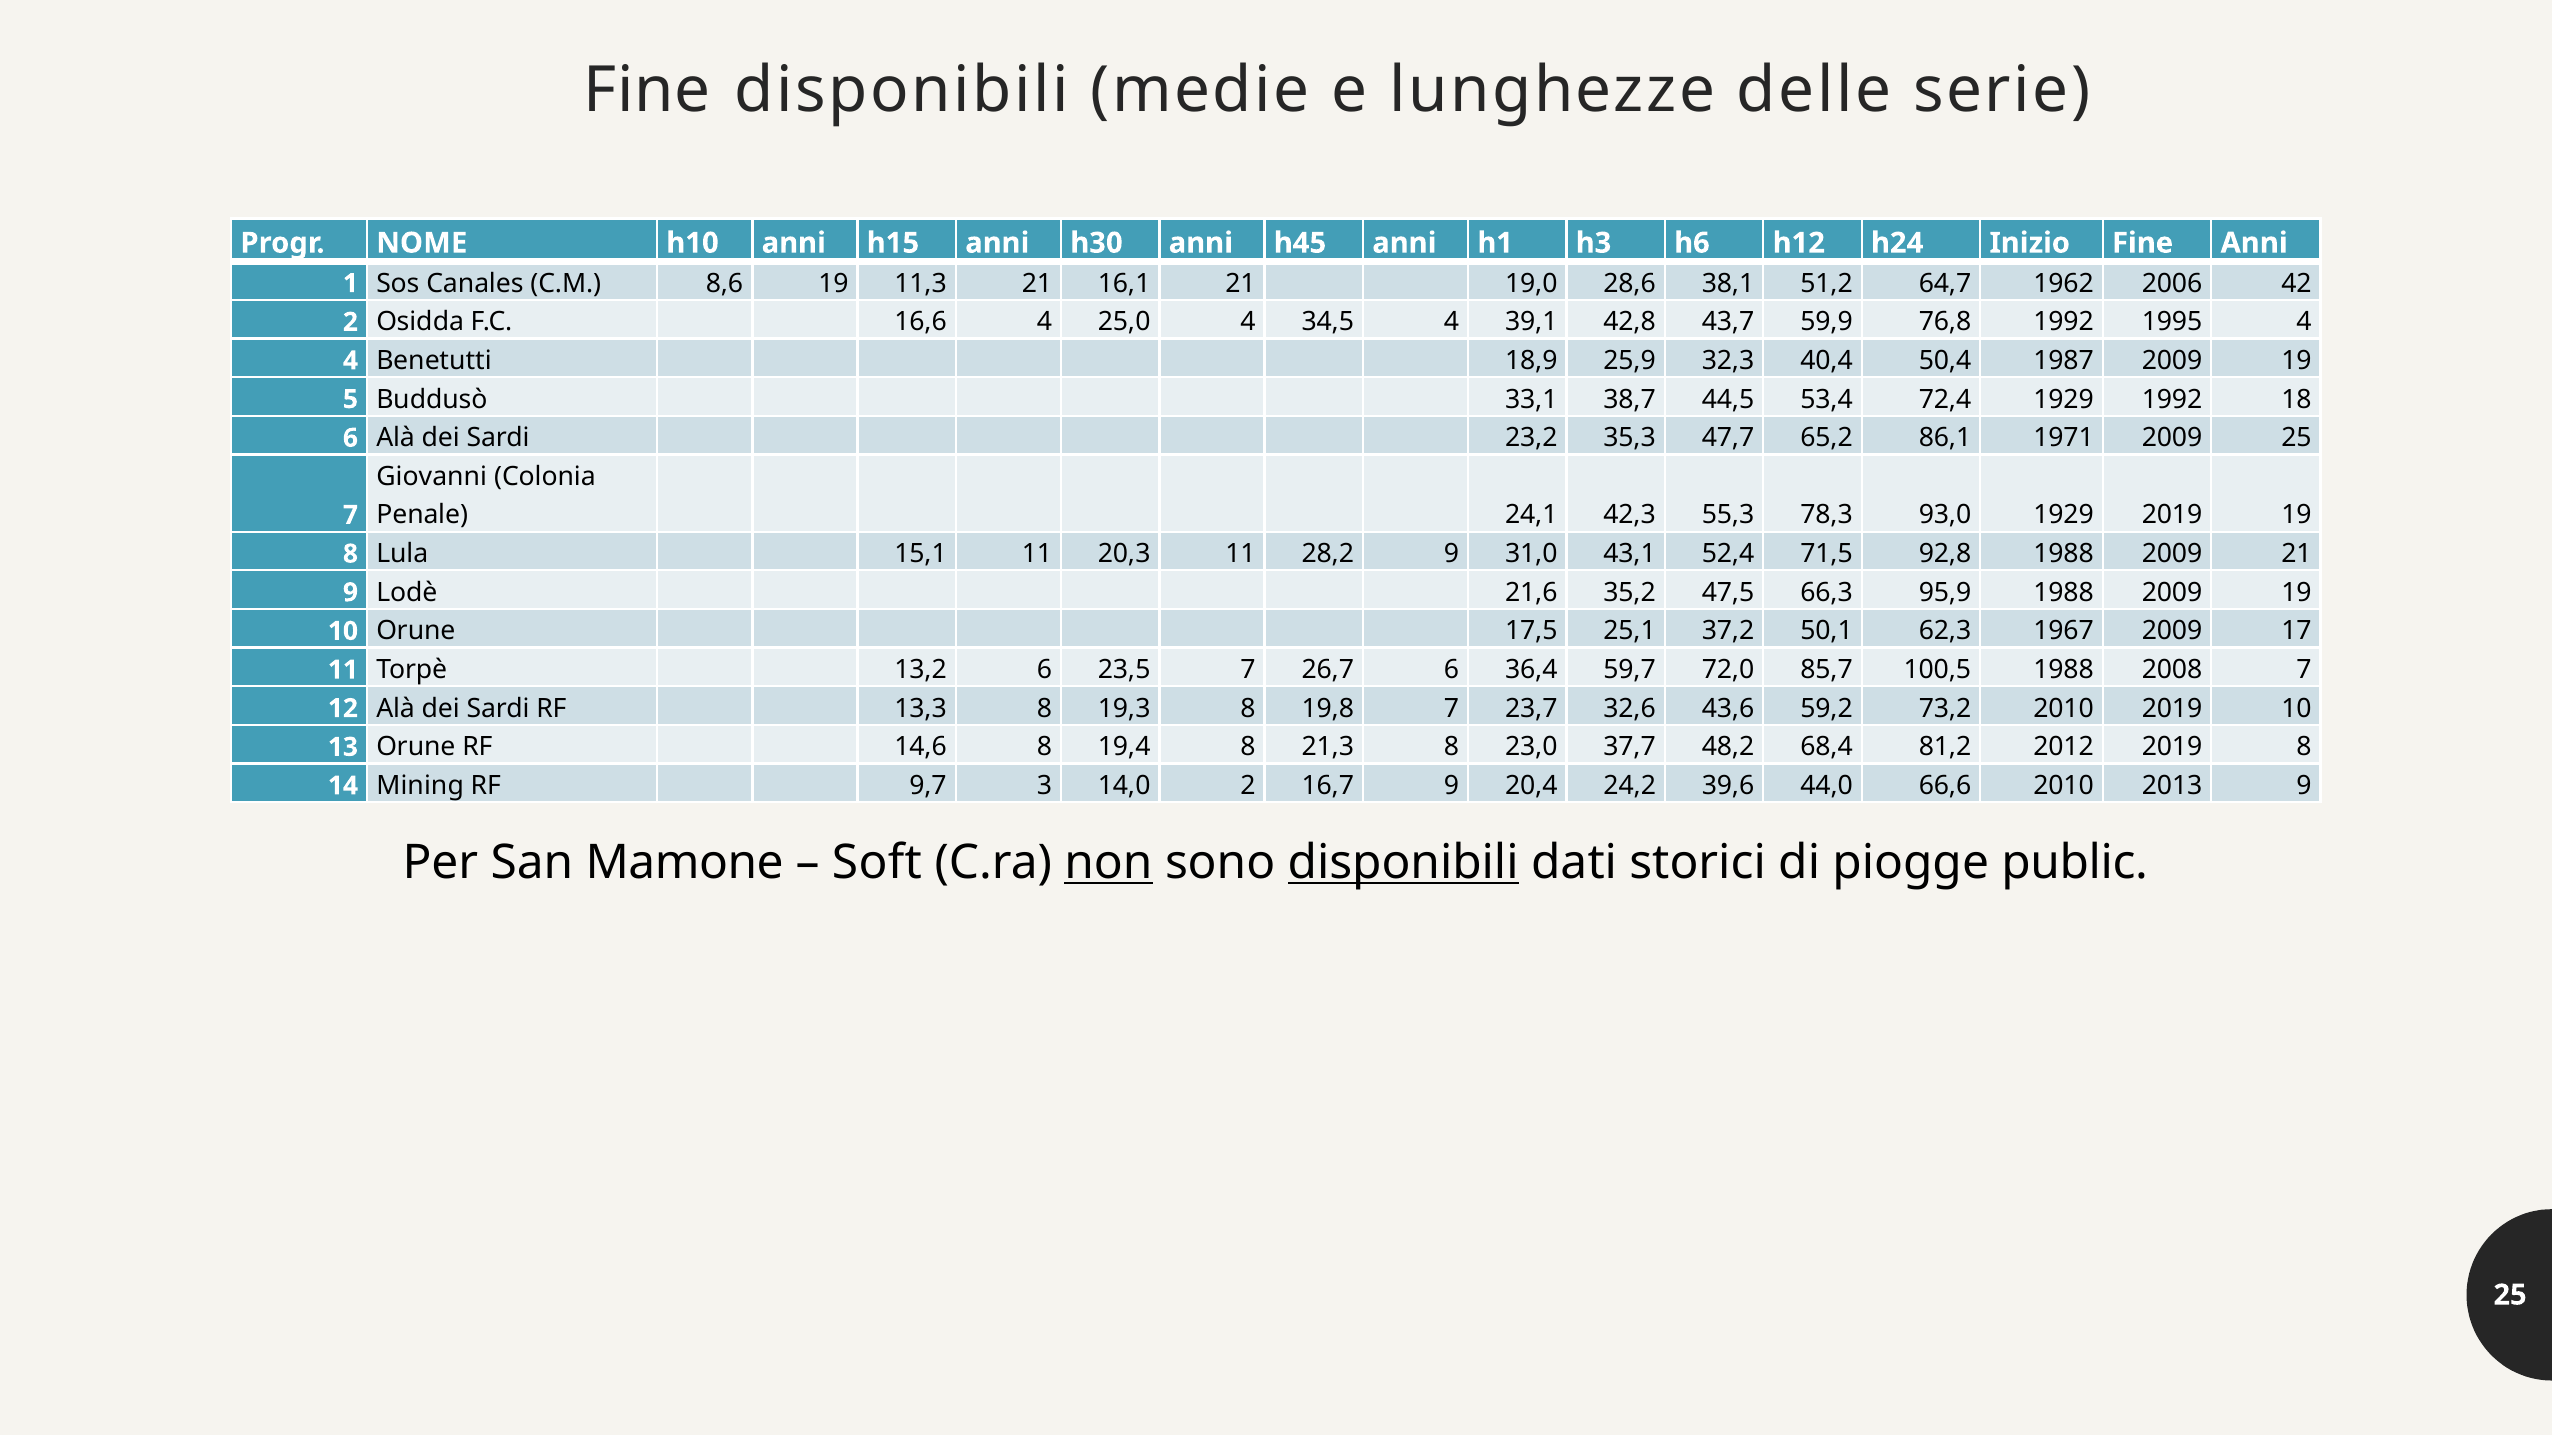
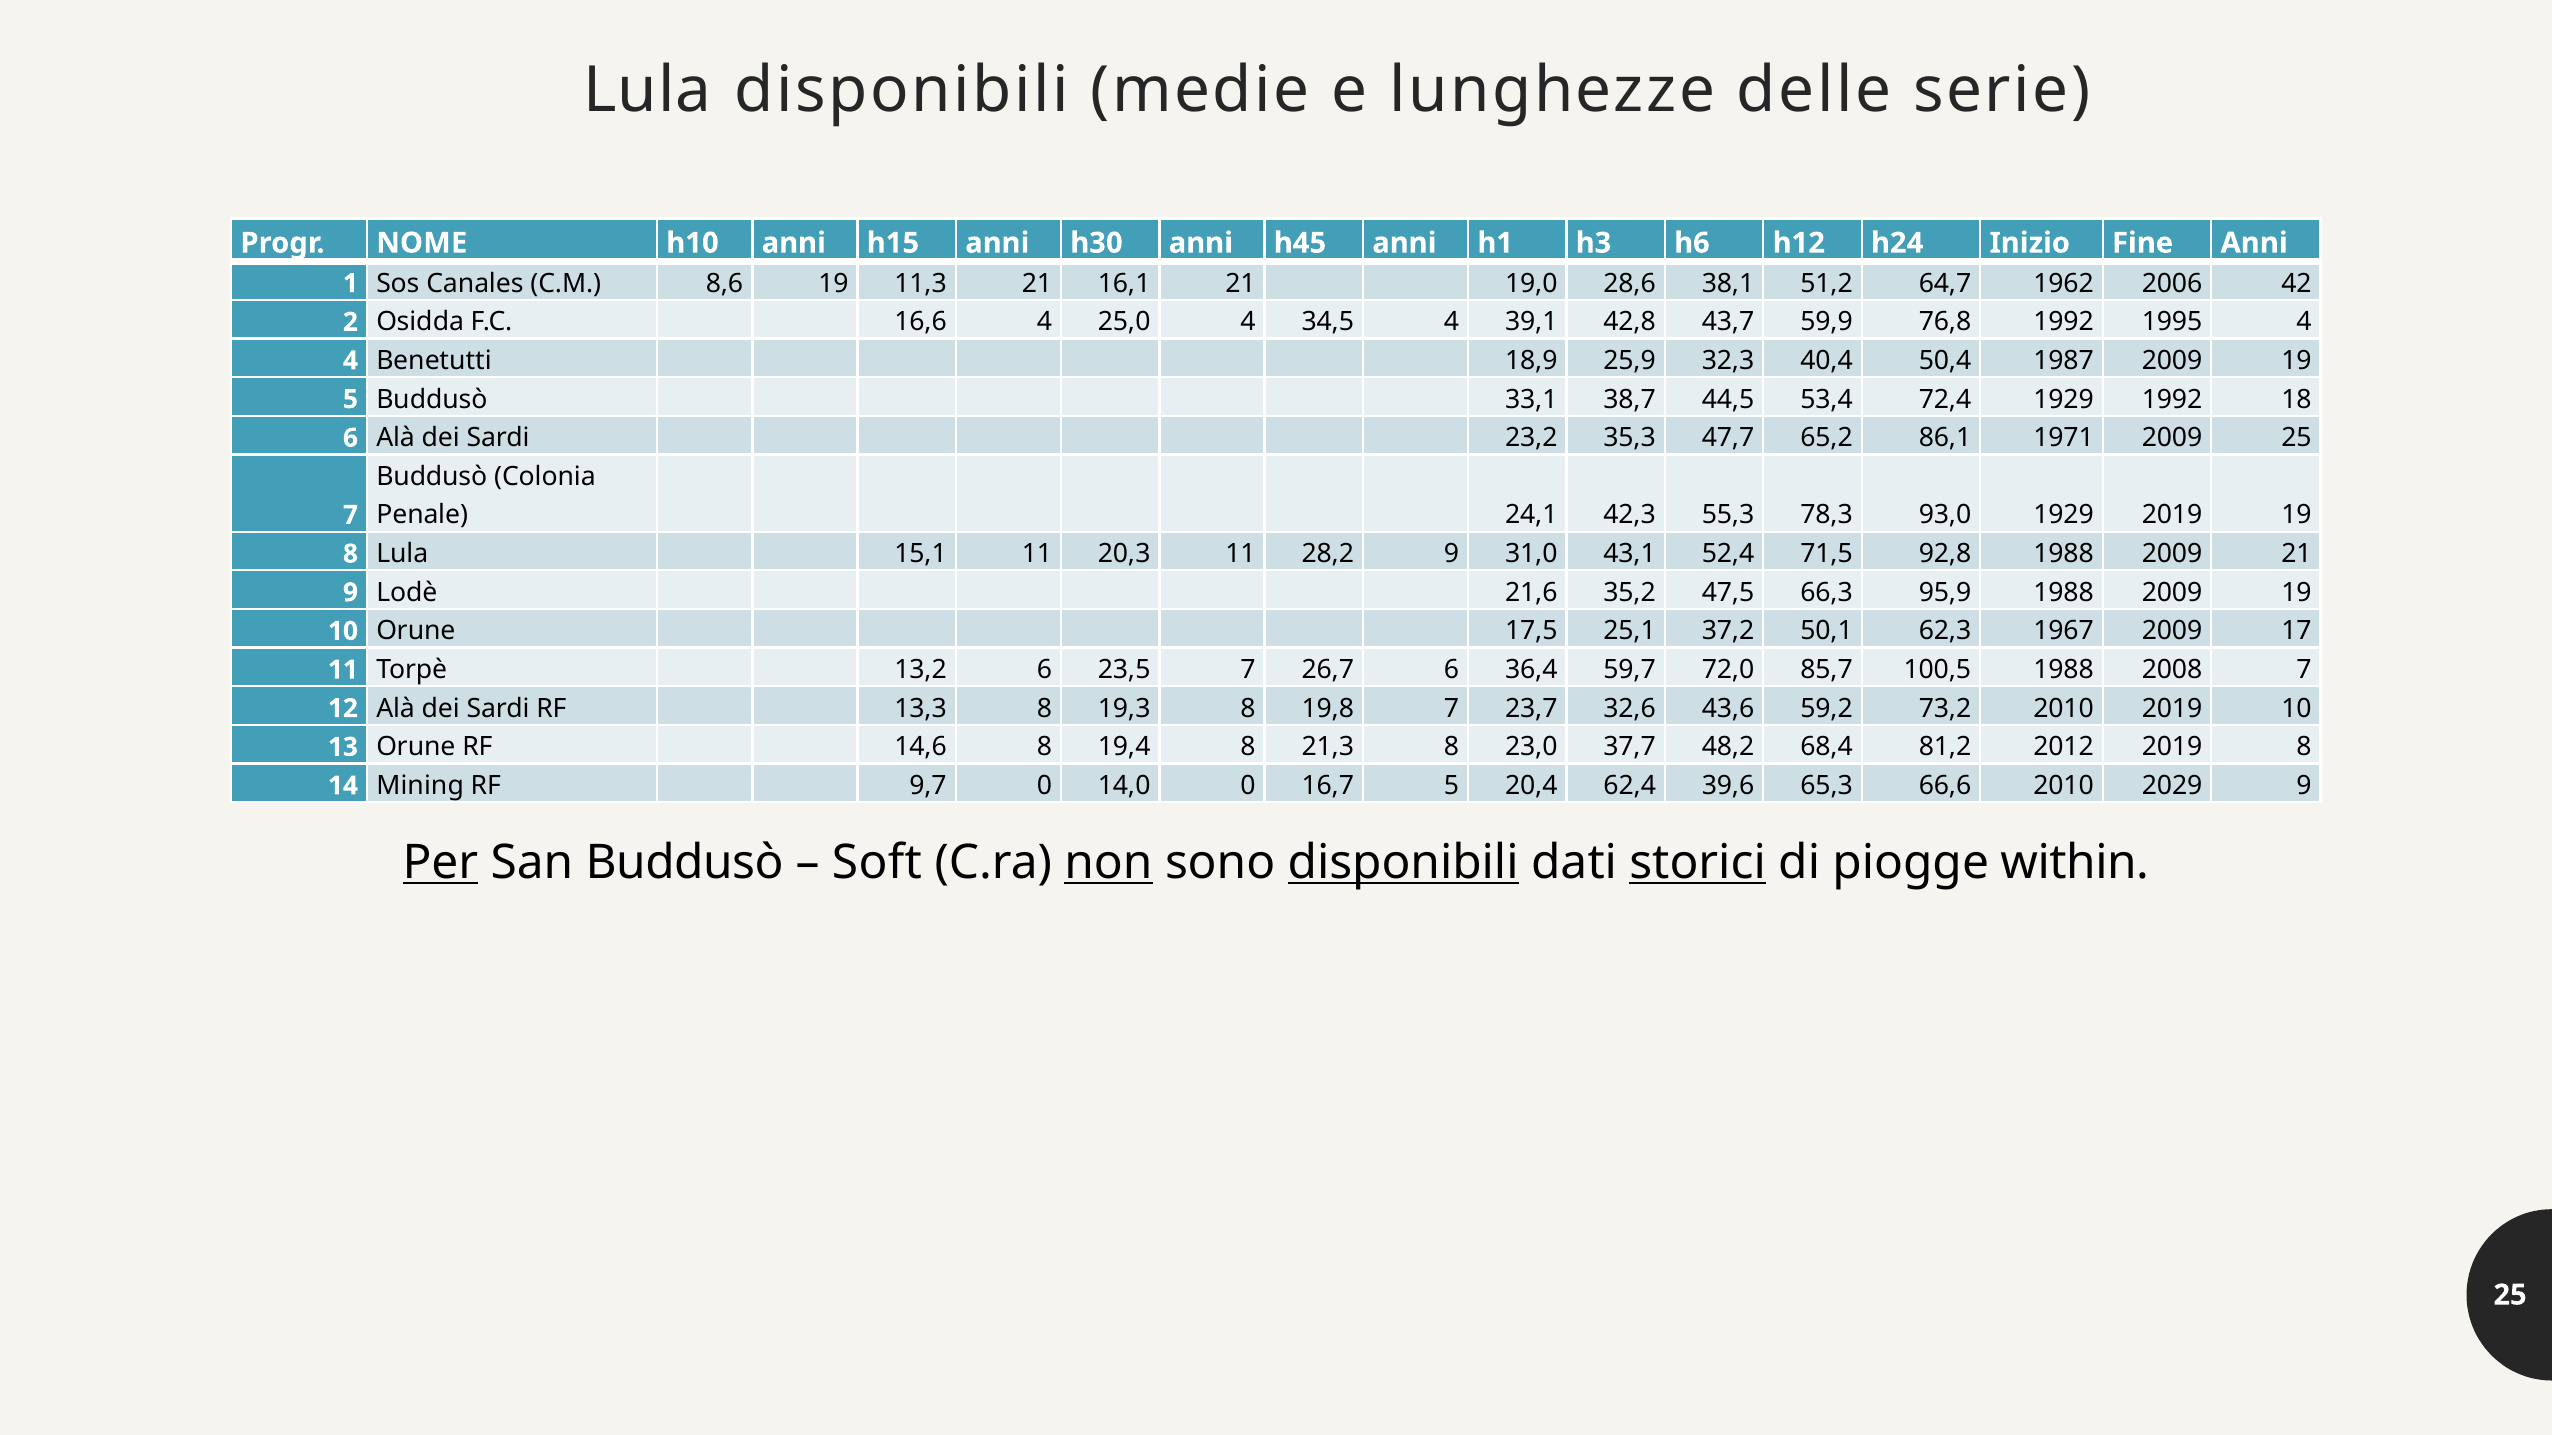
Fine at (647, 90): Fine -> Lula
Giovanni at (432, 477): Giovanni -> Buddusò
9,7 3: 3 -> 0
14,0 2: 2 -> 0
16,7 9: 9 -> 5
24,2: 24,2 -> 62,4
44,0: 44,0 -> 65,3
2013: 2013 -> 2029
Per underline: none -> present
San Mamone: Mamone -> Buddusò
storici underline: none -> present
public: public -> within
